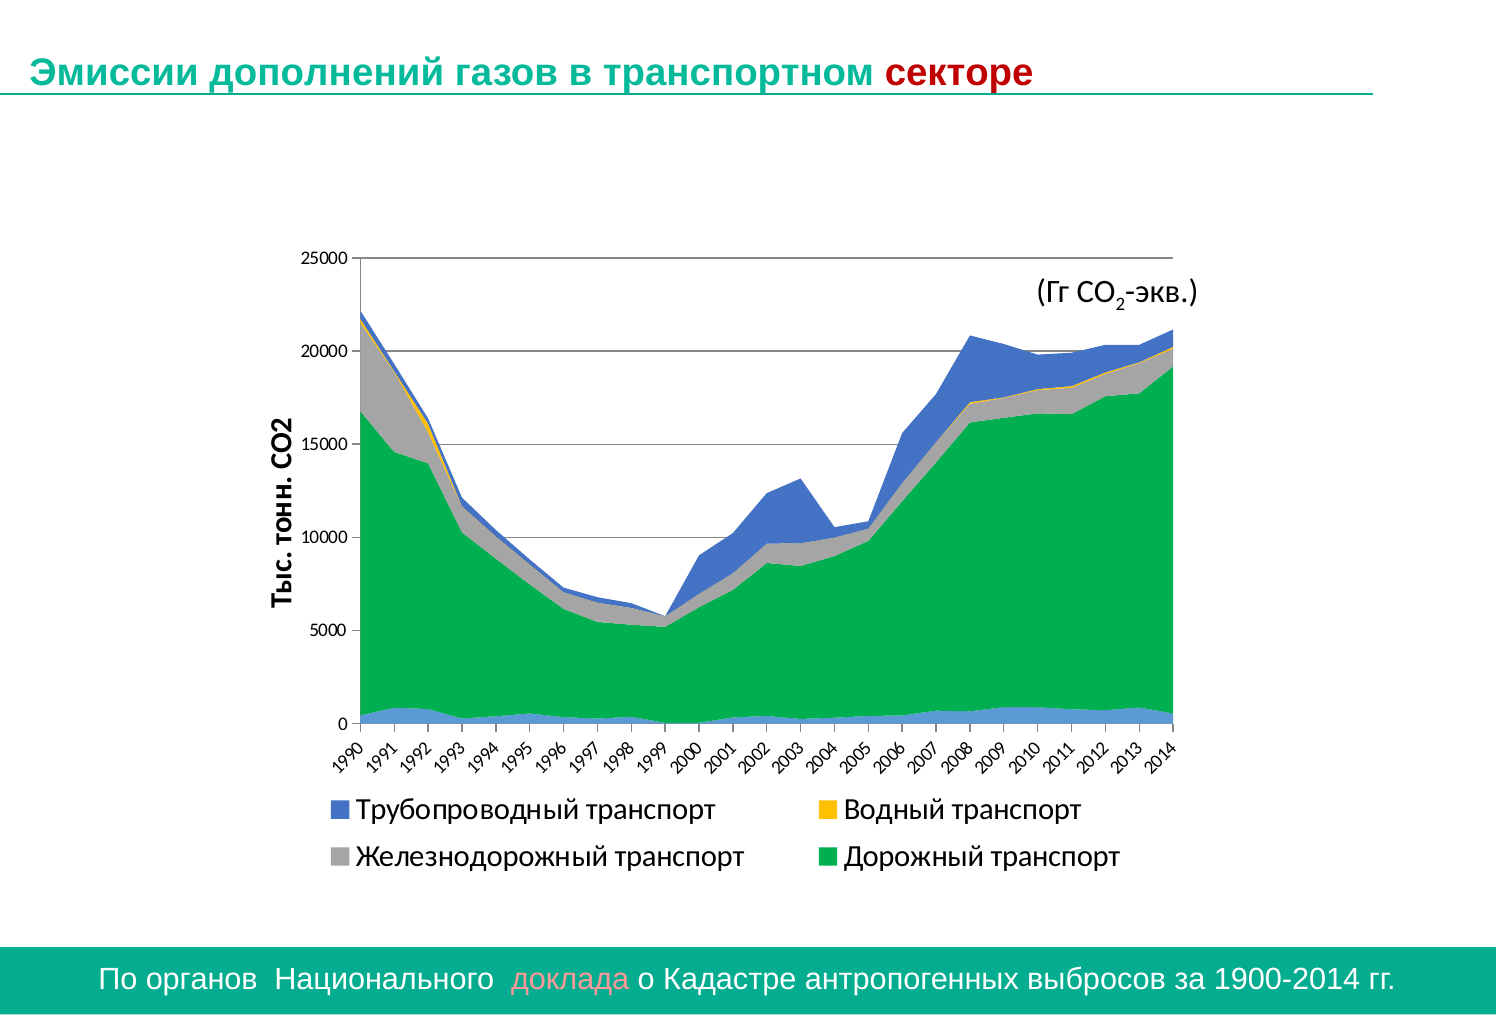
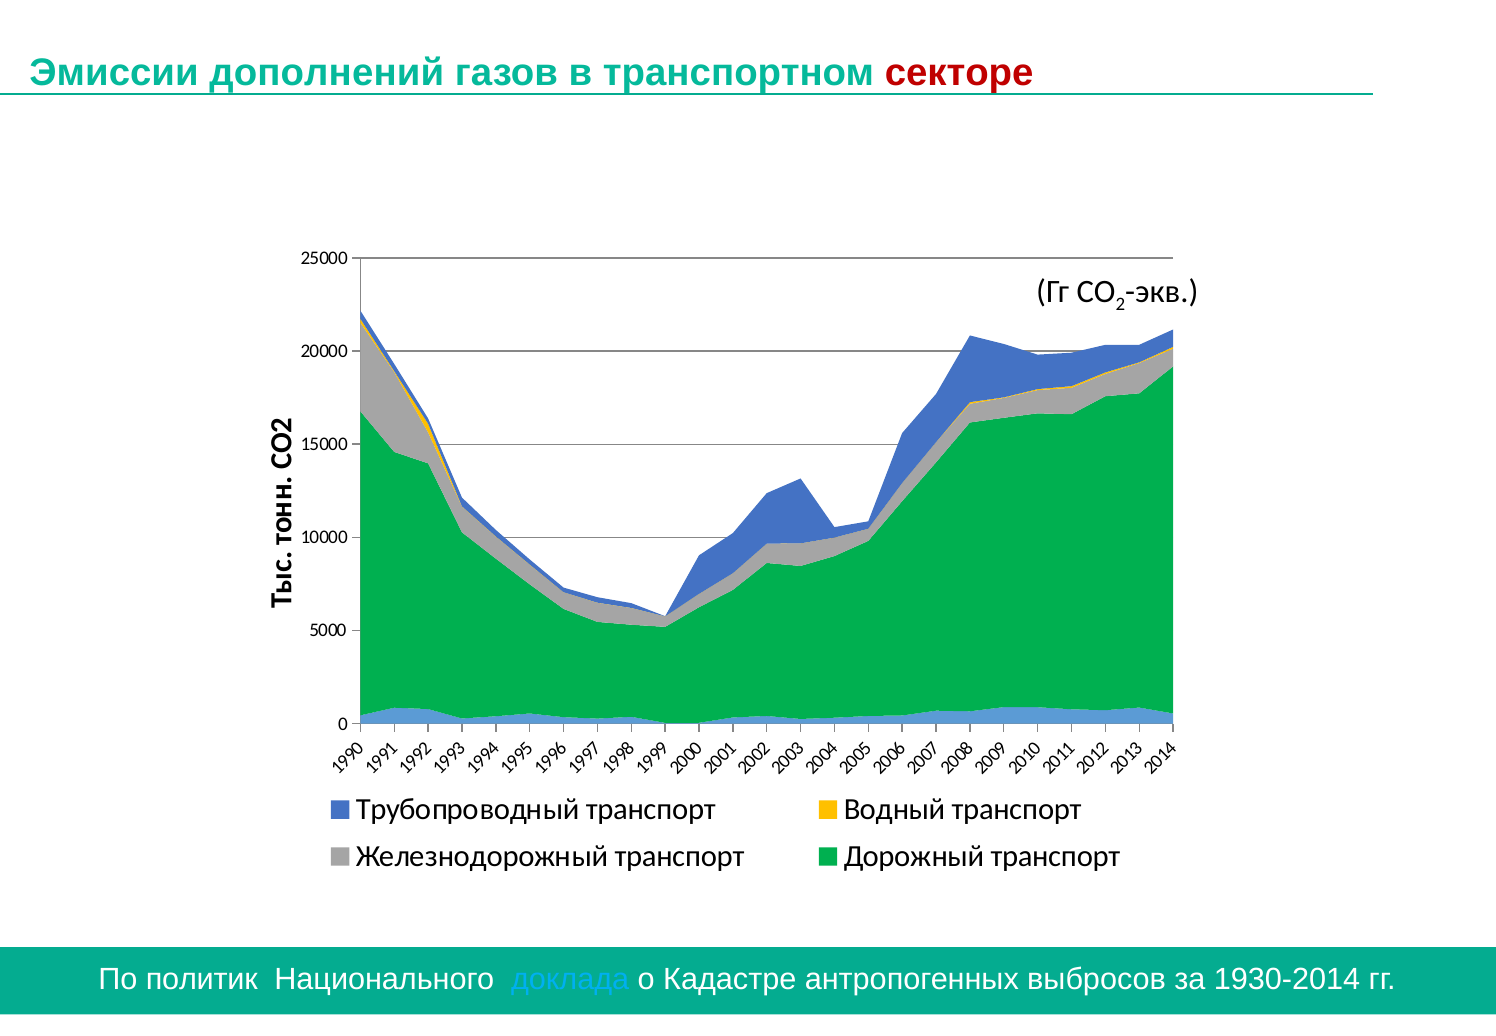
органов: органов -> политик
доклада colour: pink -> light blue
1900-2014: 1900-2014 -> 1930-2014
